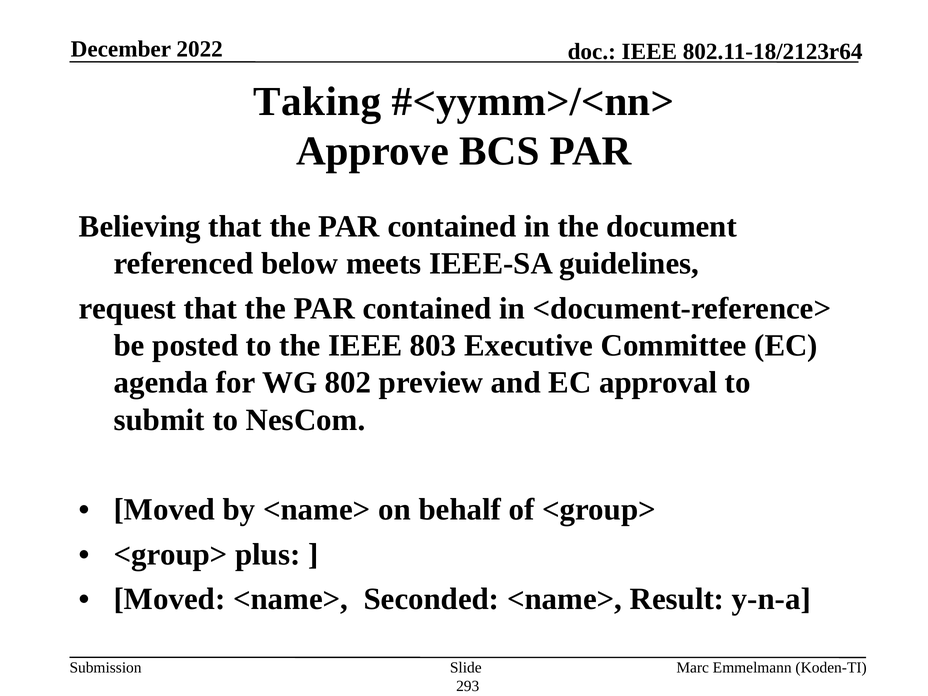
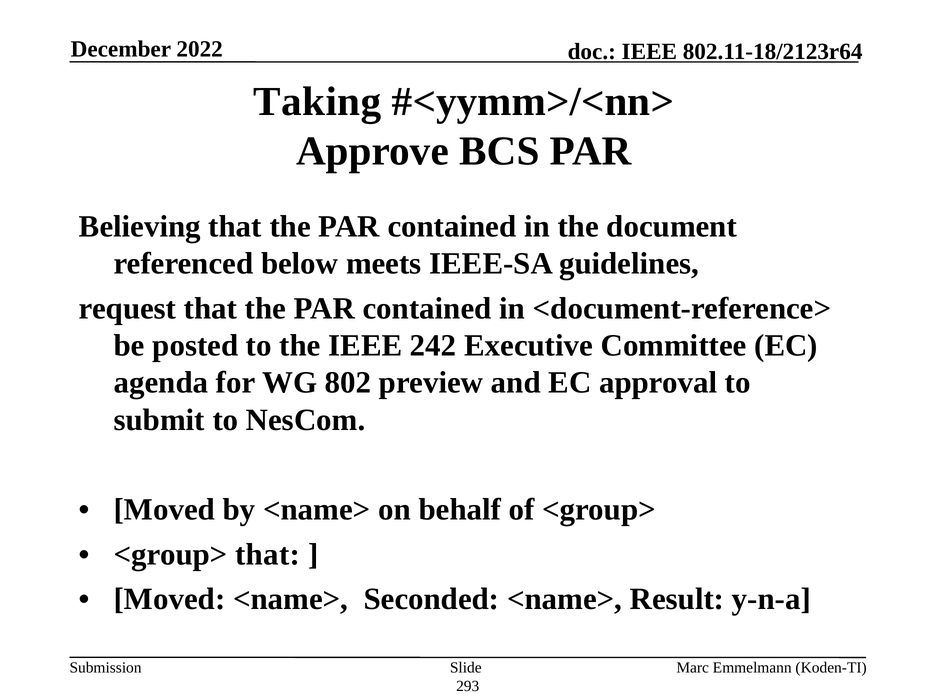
803: 803 -> 242
<group> plus: plus -> that
